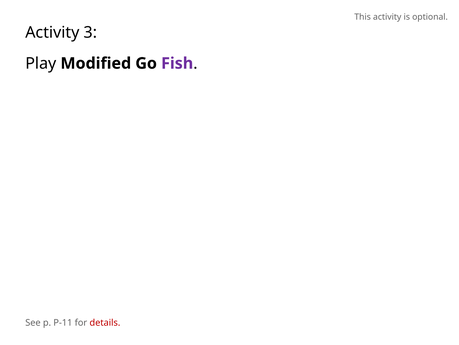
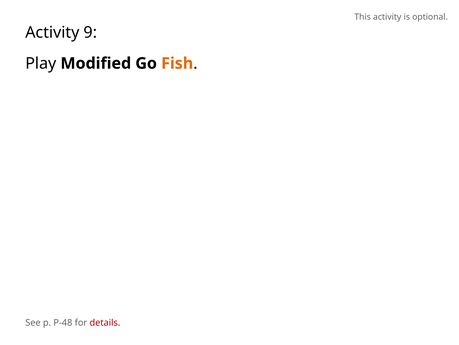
3: 3 -> 9
Fish colour: purple -> orange
P-11: P-11 -> P-48
